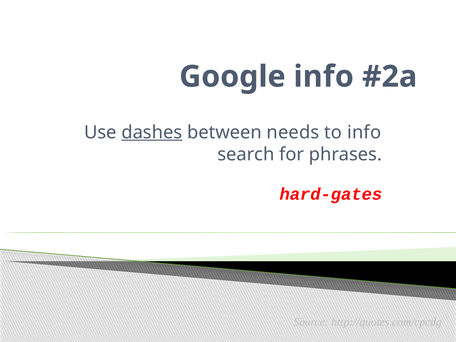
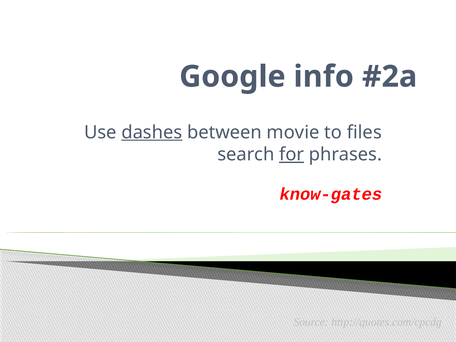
needs: needs -> movie
to info: info -> files
for underline: none -> present
hard-gates: hard-gates -> know-gates
